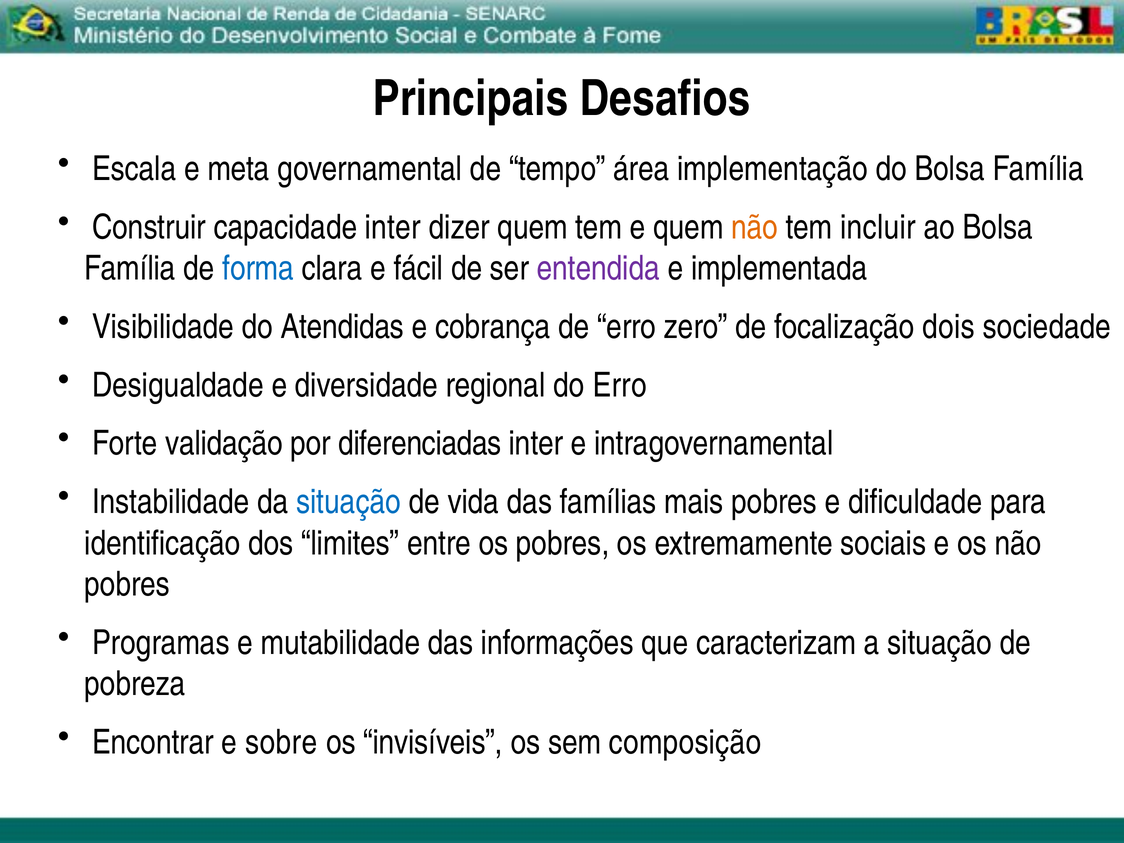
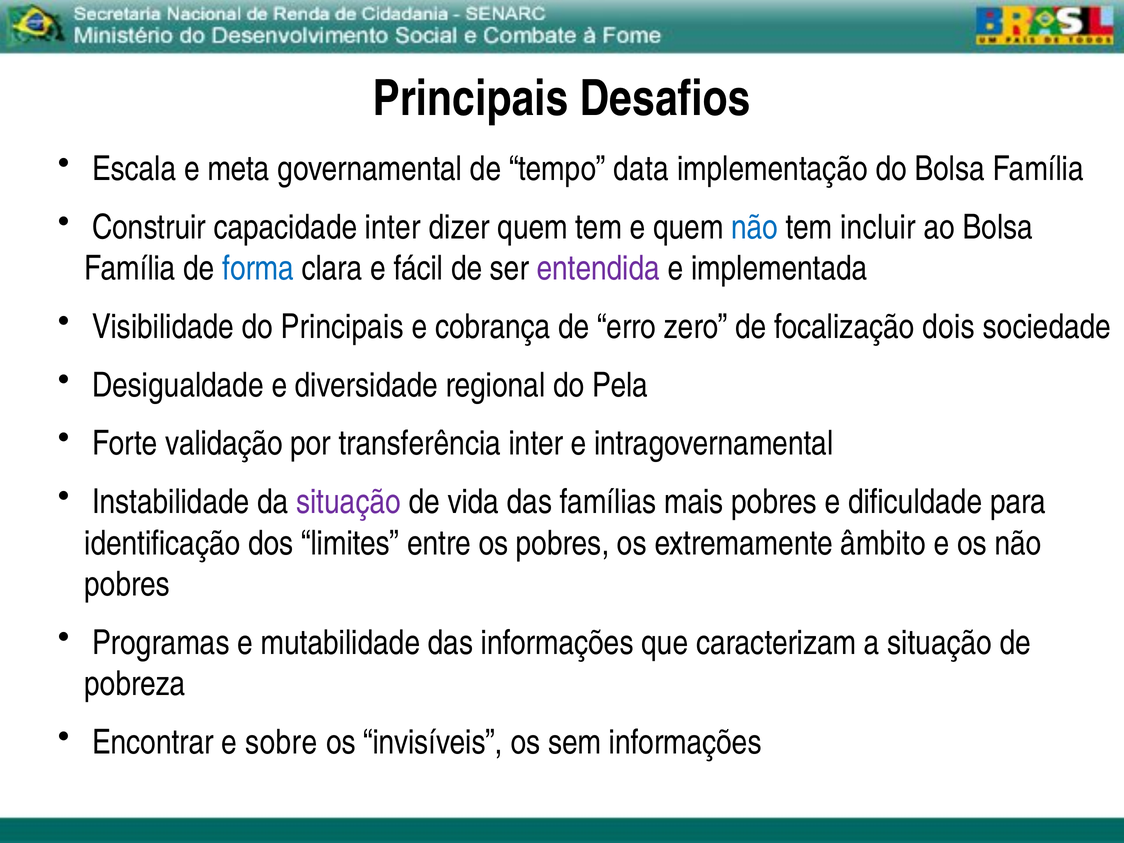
área: área -> data
não at (755, 227) colour: orange -> blue
do Atendidas: Atendidas -> Principais
do Erro: Erro -> Pela
diferenciadas: diferenciadas -> transferência
situação at (349, 502) colour: blue -> purple
sociais: sociais -> âmbito
sem composição: composição -> informações
